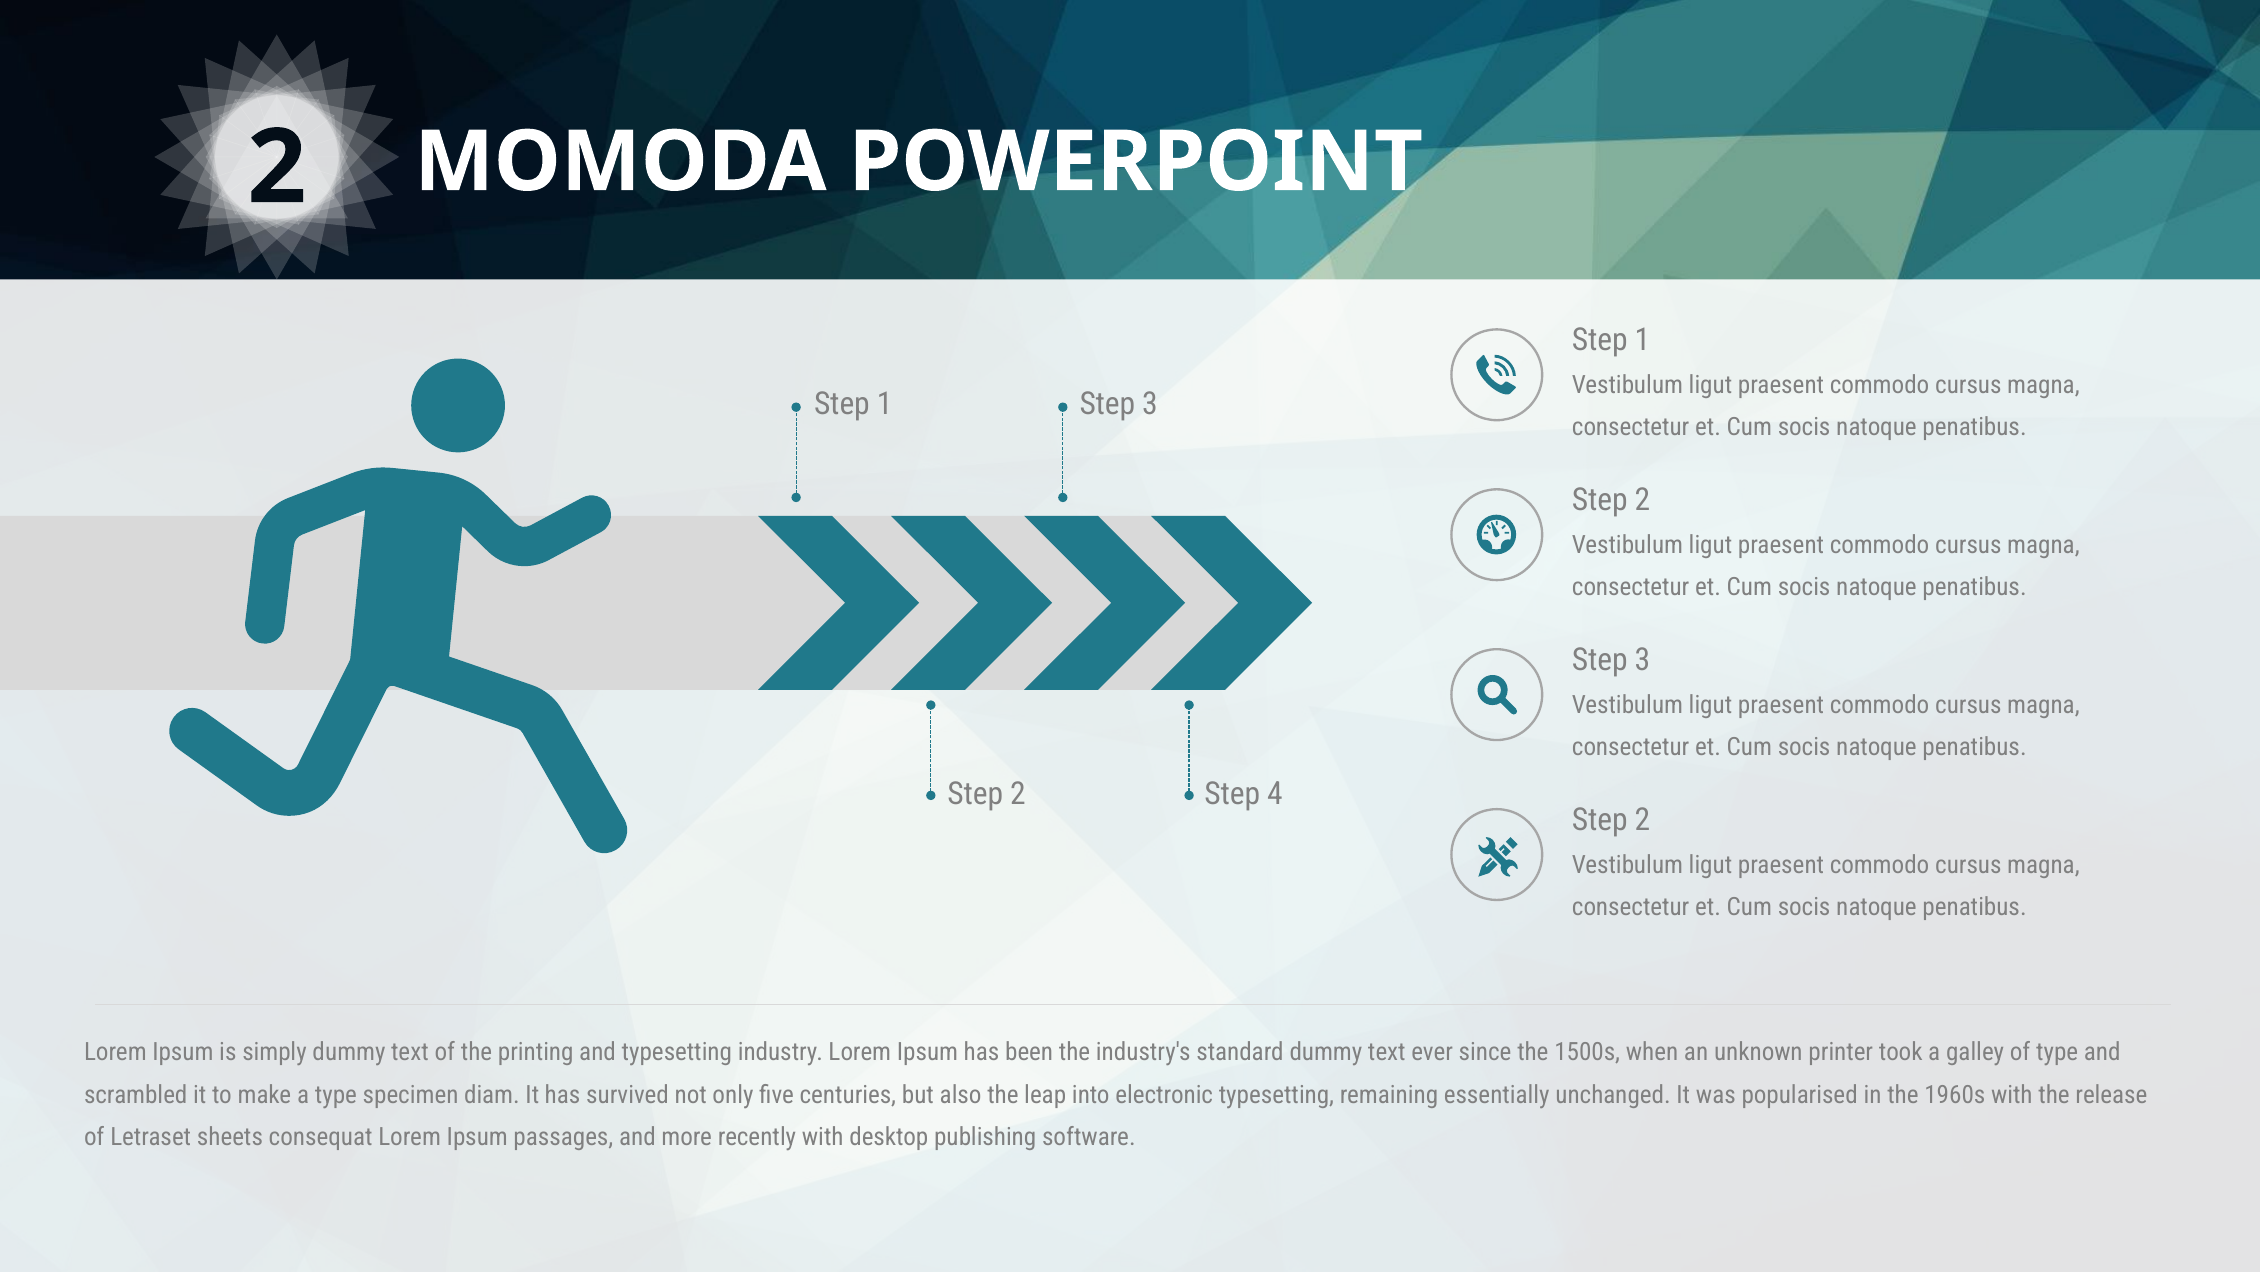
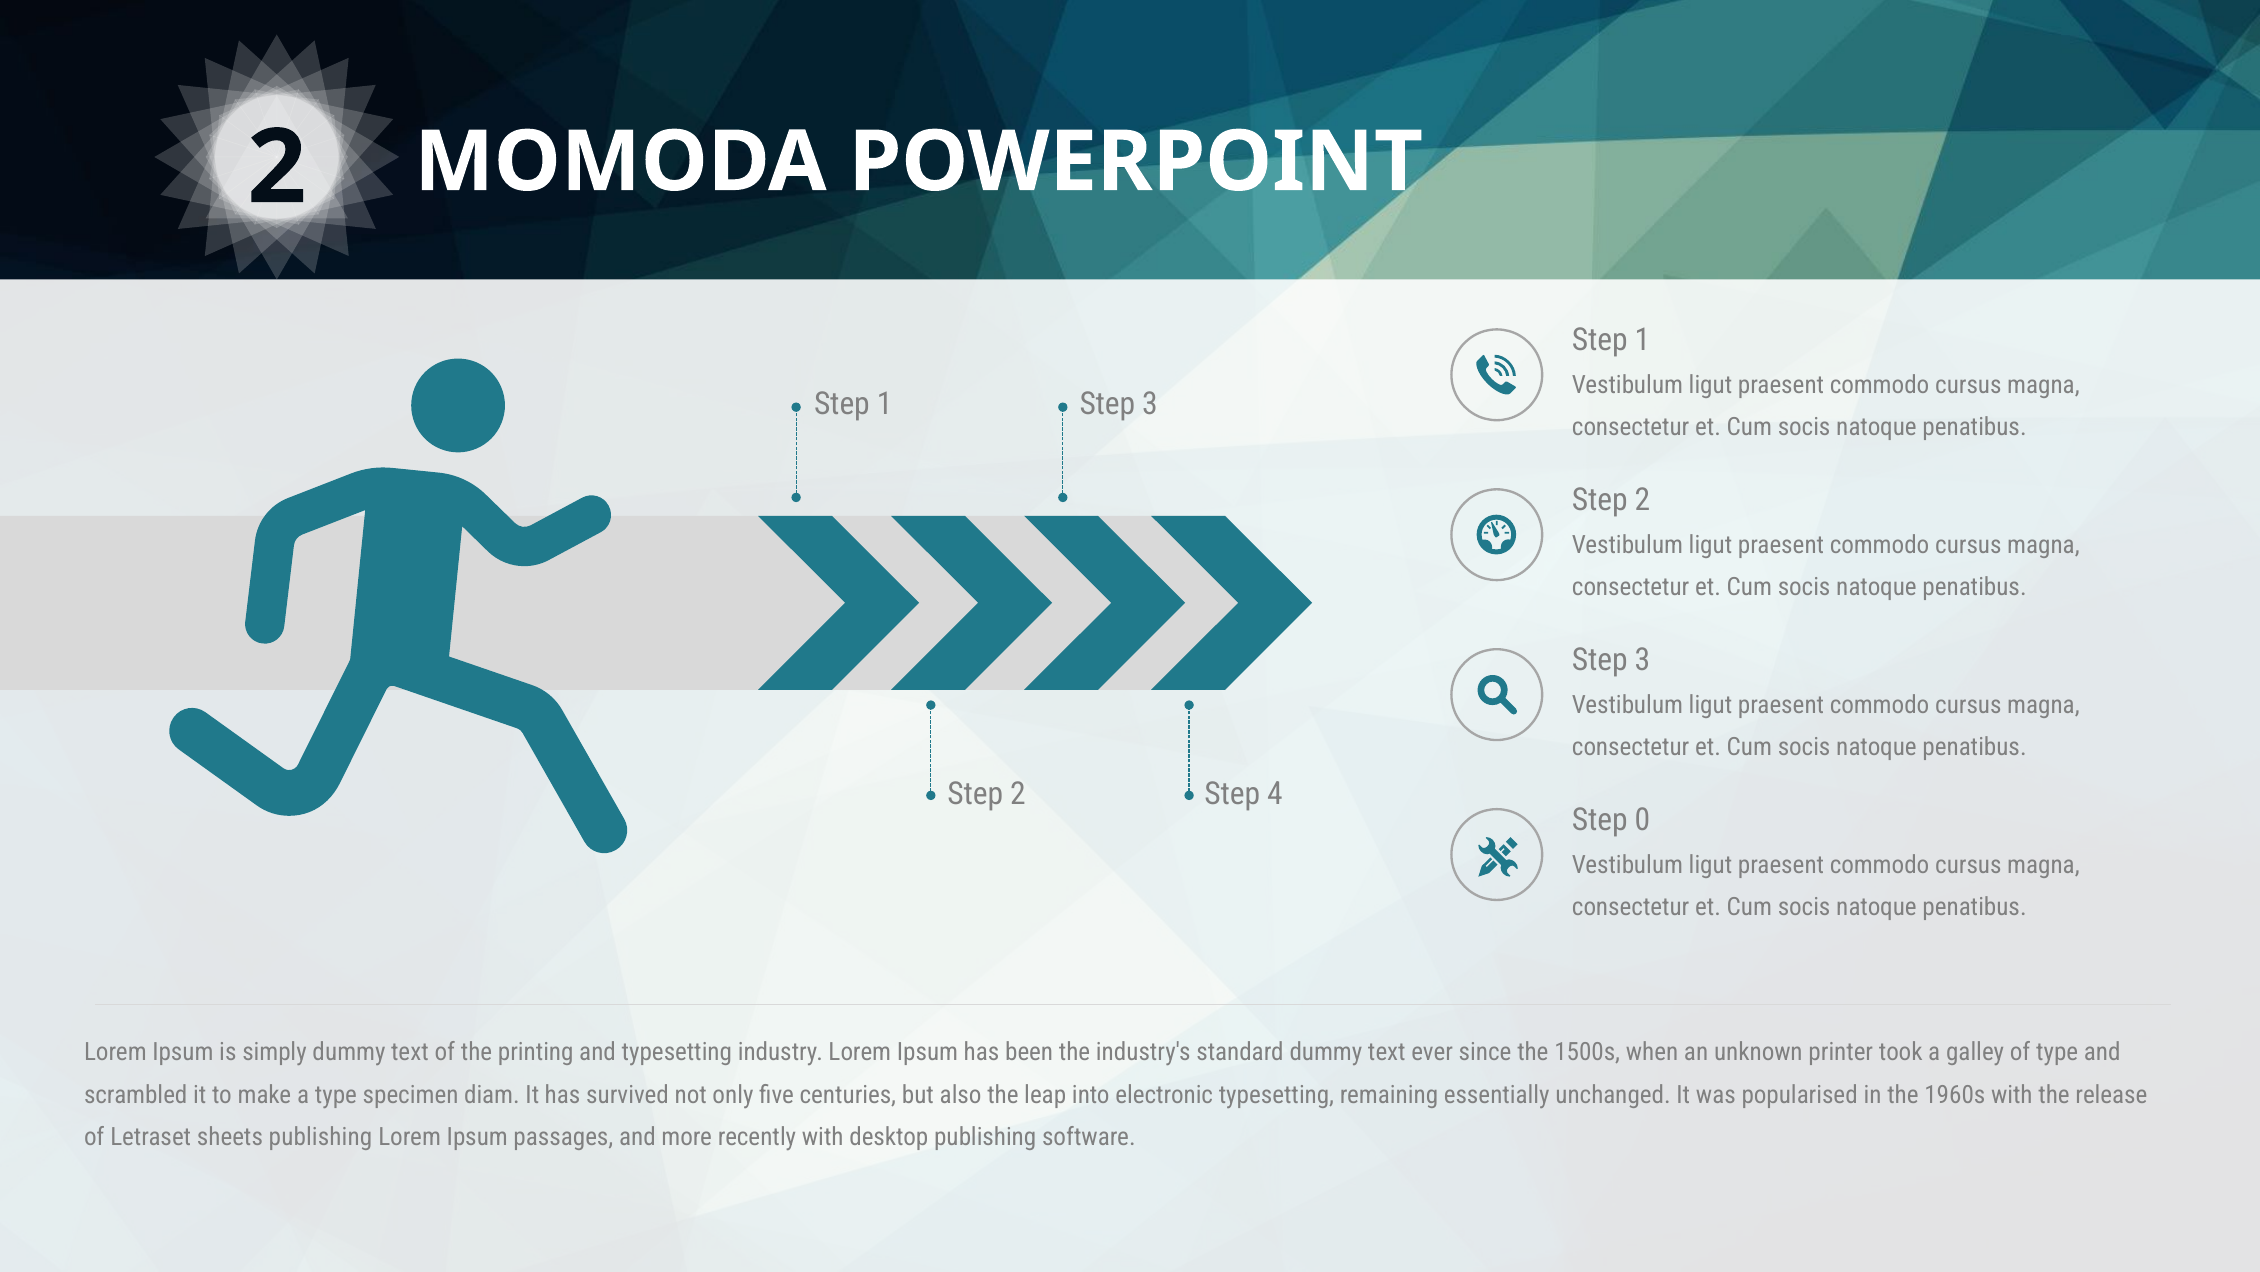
2 at (1642, 819): 2 -> 0
sheets consequat: consequat -> publishing
